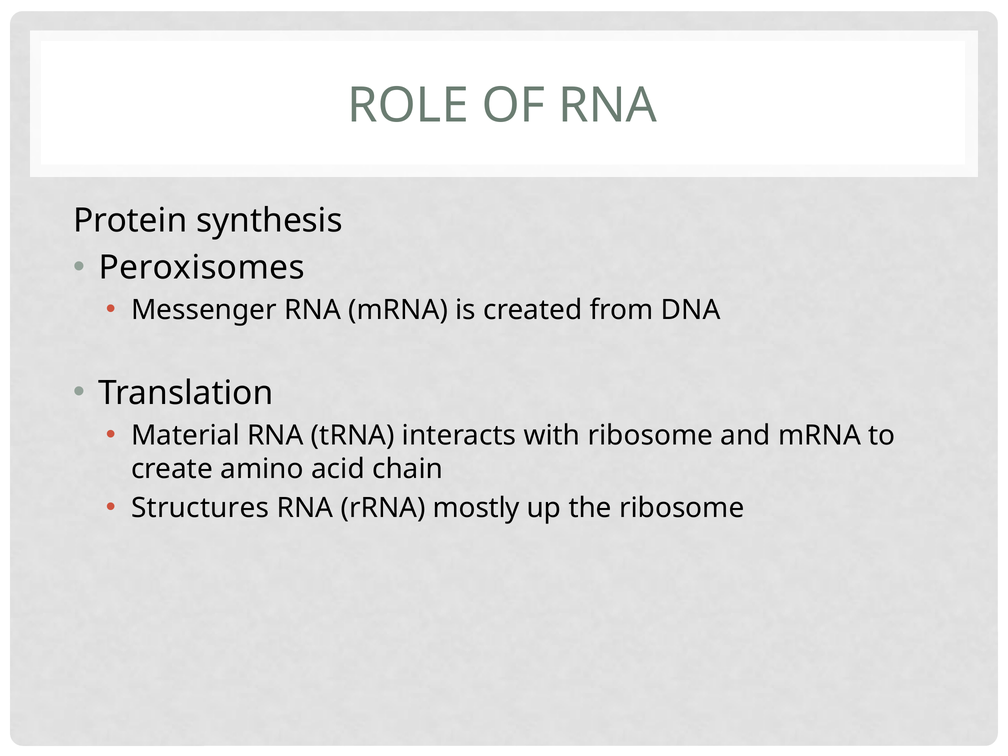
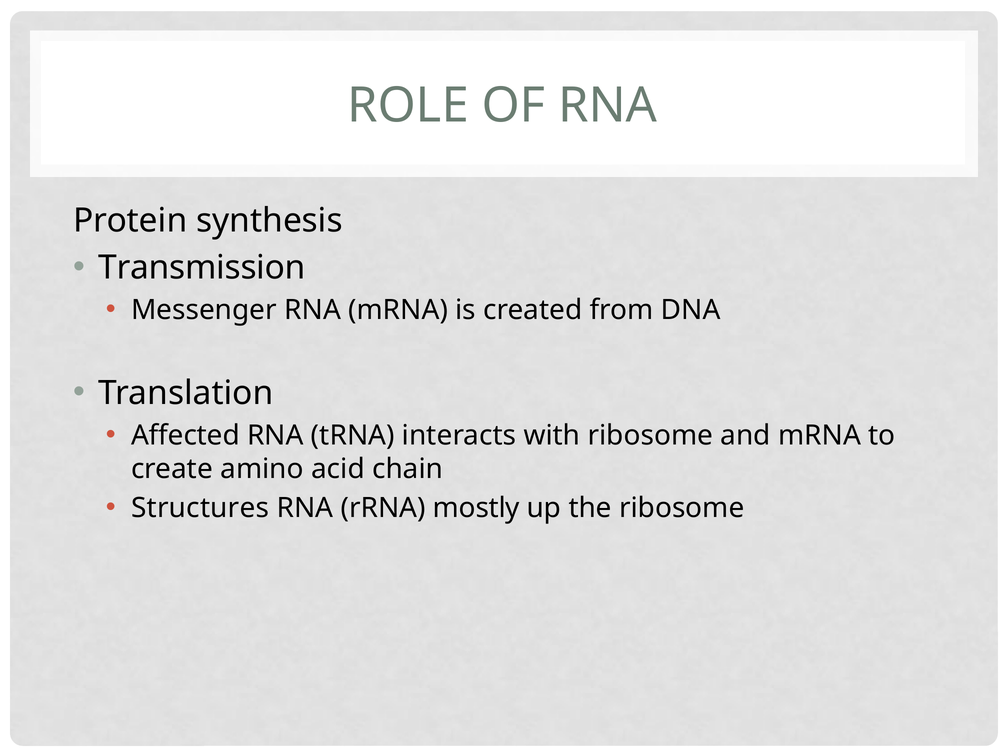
Peroxisomes: Peroxisomes -> Transmission
Material: Material -> Affected
